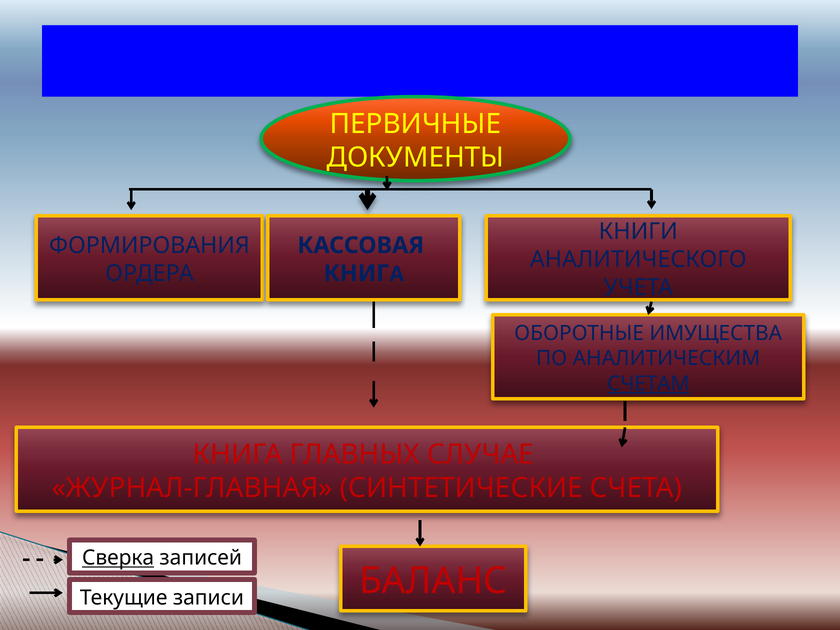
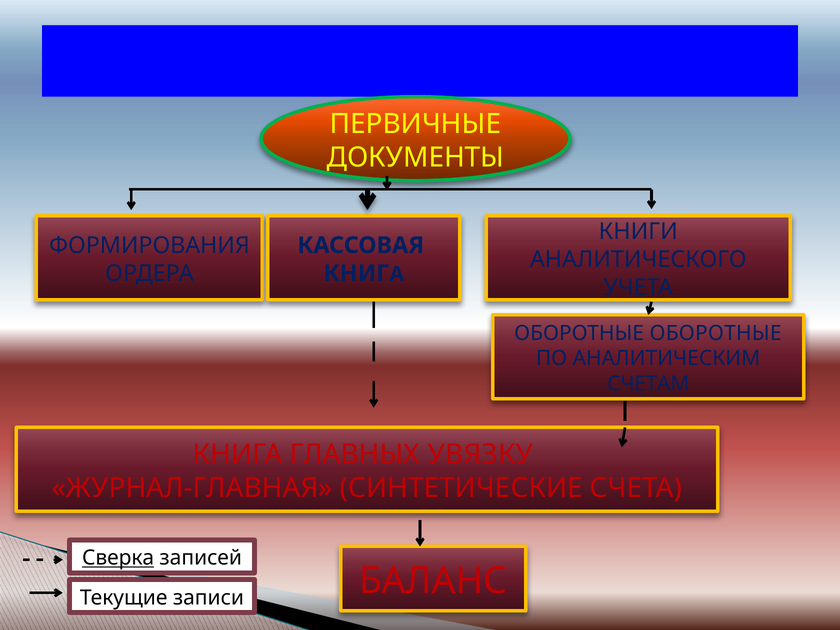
ОБОРОТНЫЕ ИМУЩЕСТВА: ИМУЩЕСТВА -> ОБОРОТНЫЕ
СЧЕТАМ underline: present -> none
СЛУЧАЕ: СЛУЧАЕ -> УВЯЗКУ
